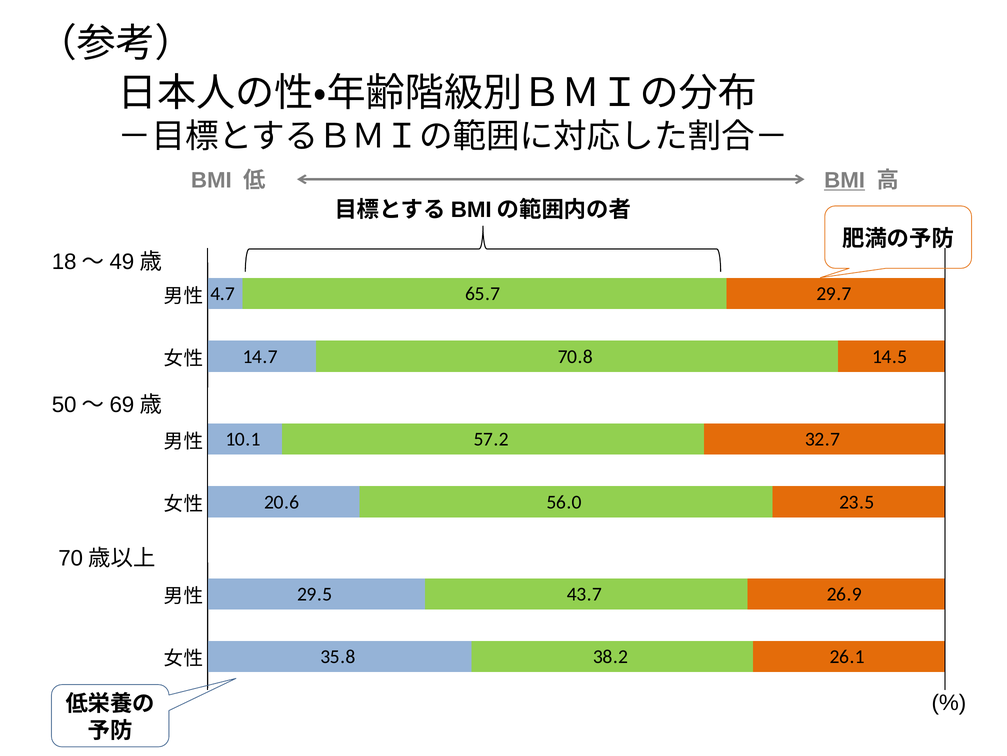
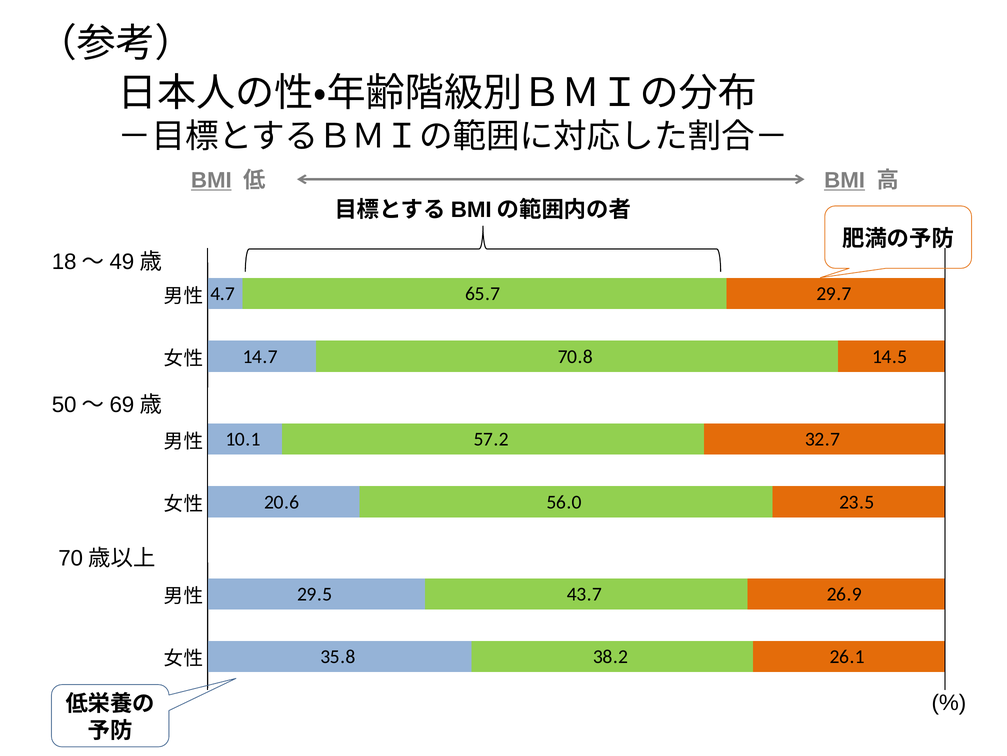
BMI at (211, 180) underline: none -> present
